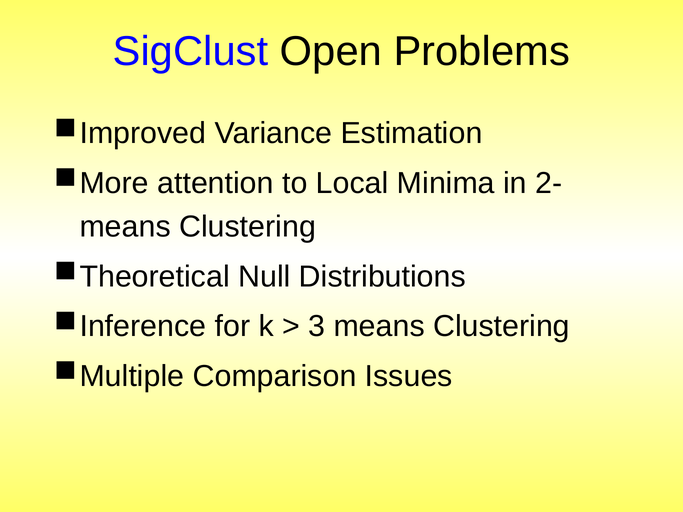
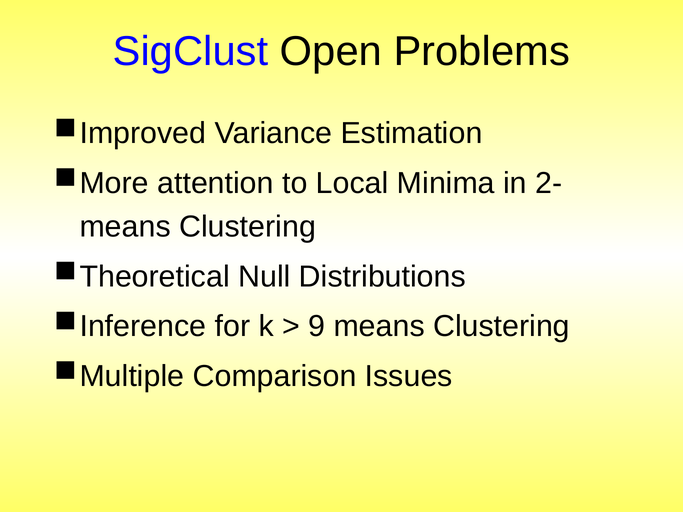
3: 3 -> 9
